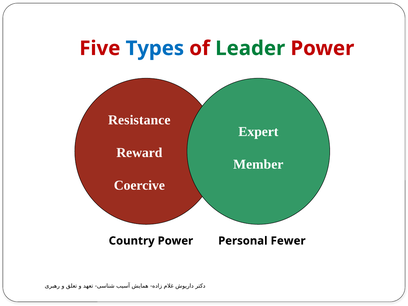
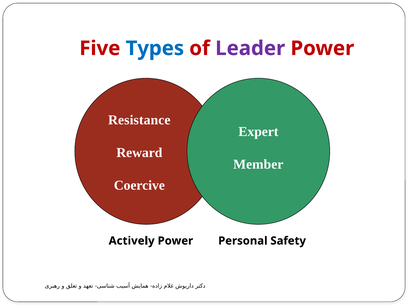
Leader colour: green -> purple
Country: Country -> Actively
Fewer: Fewer -> Safety
